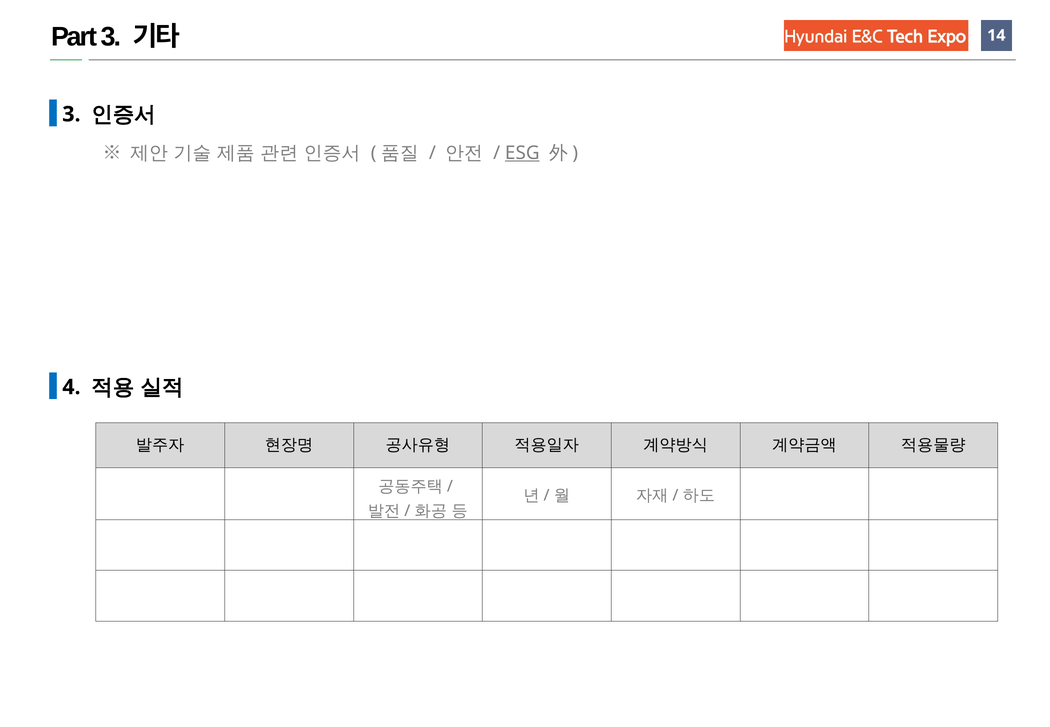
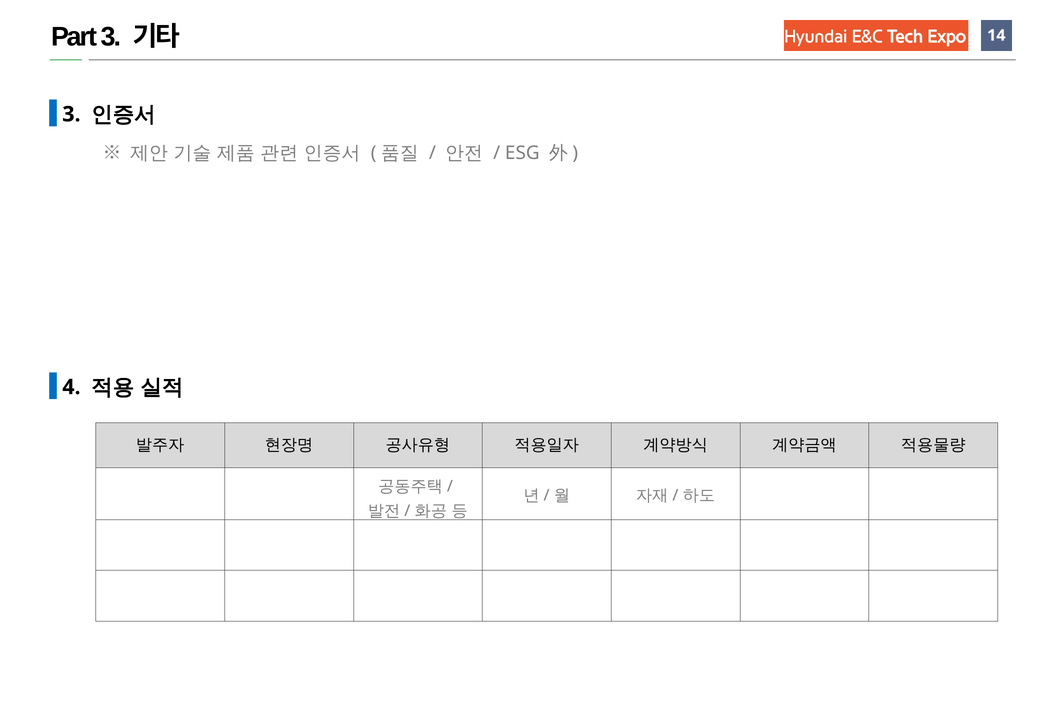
ESG underline: present -> none
